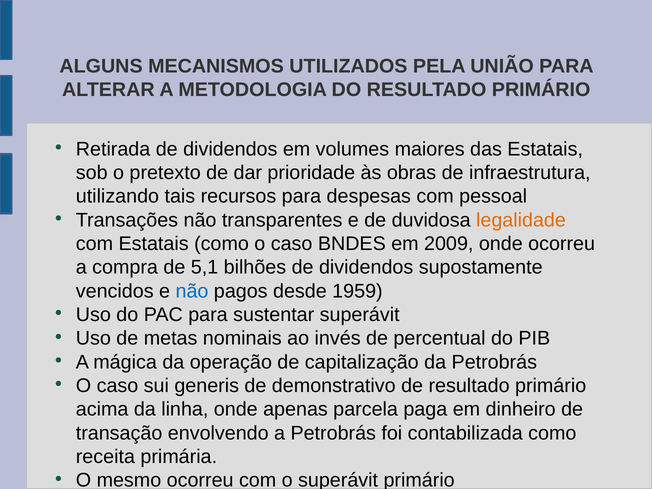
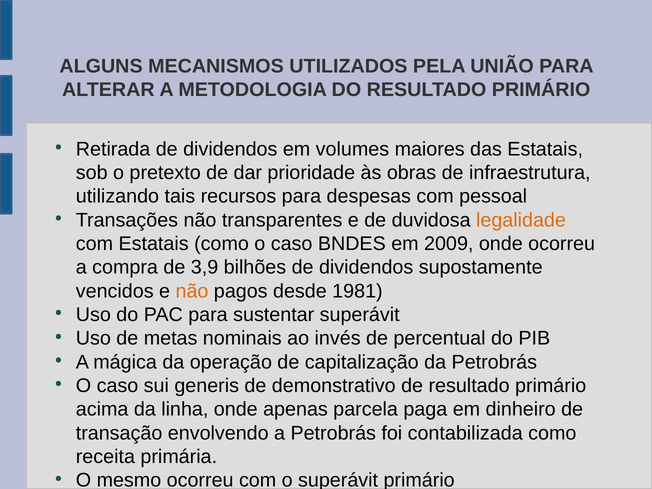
5,1: 5,1 -> 3,9
não at (192, 291) colour: blue -> orange
1959: 1959 -> 1981
